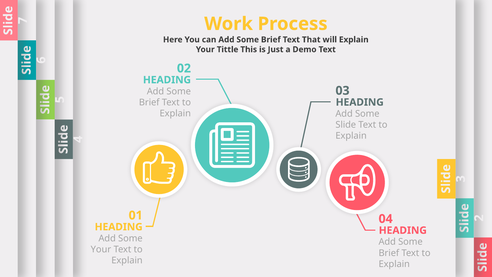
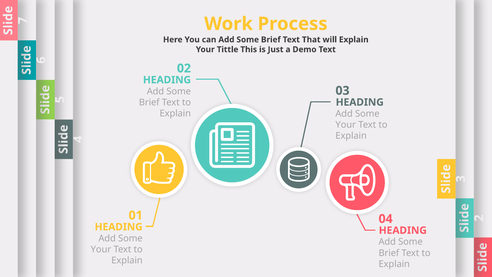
Slide at (346, 125): Slide -> Your
